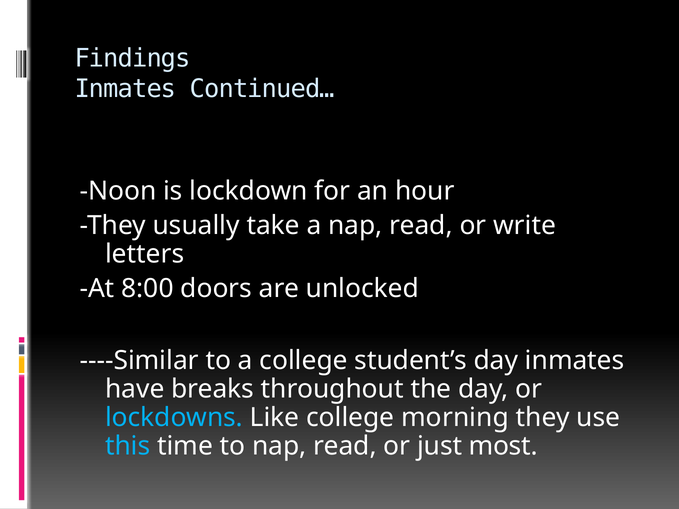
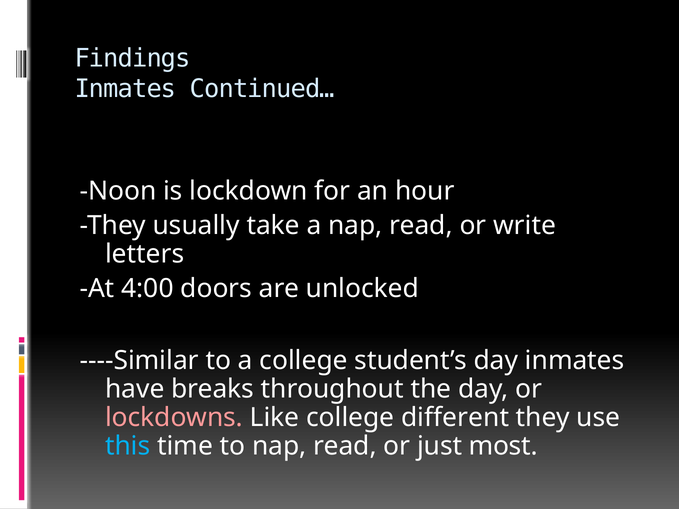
8:00: 8:00 -> 4:00
lockdowns colour: light blue -> pink
morning: morning -> different
